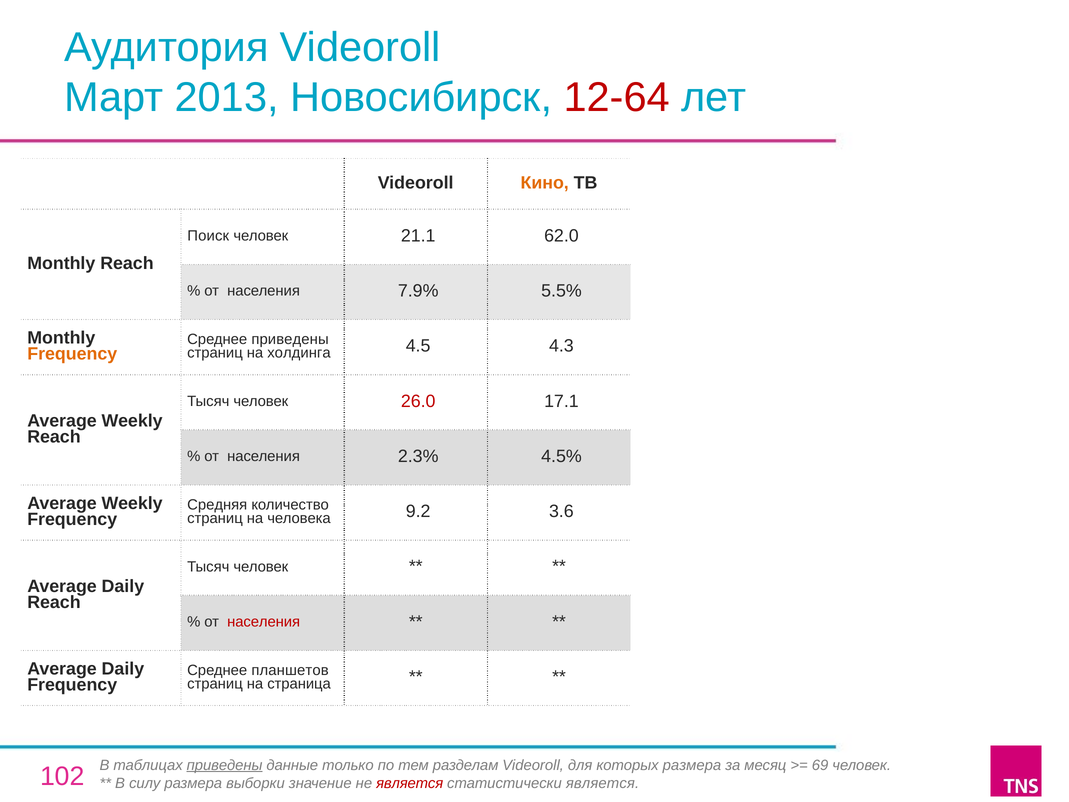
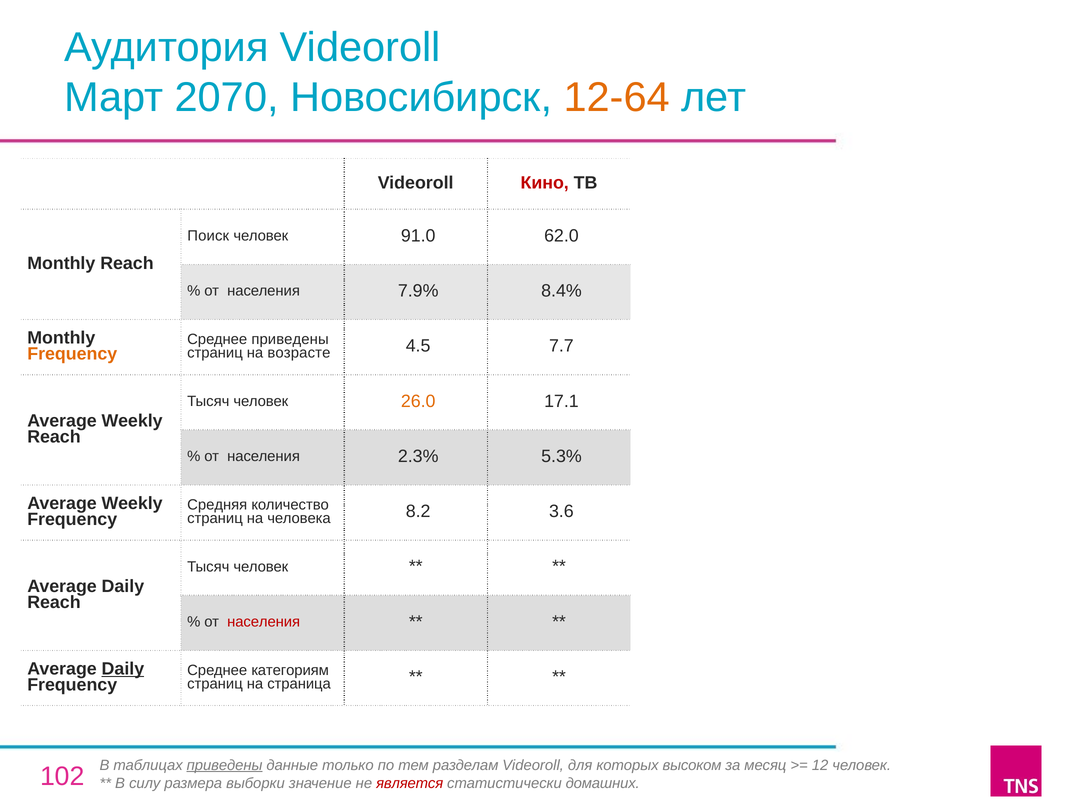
2013: 2013 -> 2070
12-64 colour: red -> orange
Кино colour: orange -> red
21.1: 21.1 -> 91.0
5.5%: 5.5% -> 8.4%
холдинга: холдинга -> возрасте
4.3: 4.3 -> 7.7
26.0 colour: red -> orange
4.5%: 4.5% -> 5.3%
9.2: 9.2 -> 8.2
Daily at (123, 669) underline: none -> present
планшетов: планшетов -> категориям
которых размера: размера -> высоком
69: 69 -> 12
статистически является: является -> домашних
